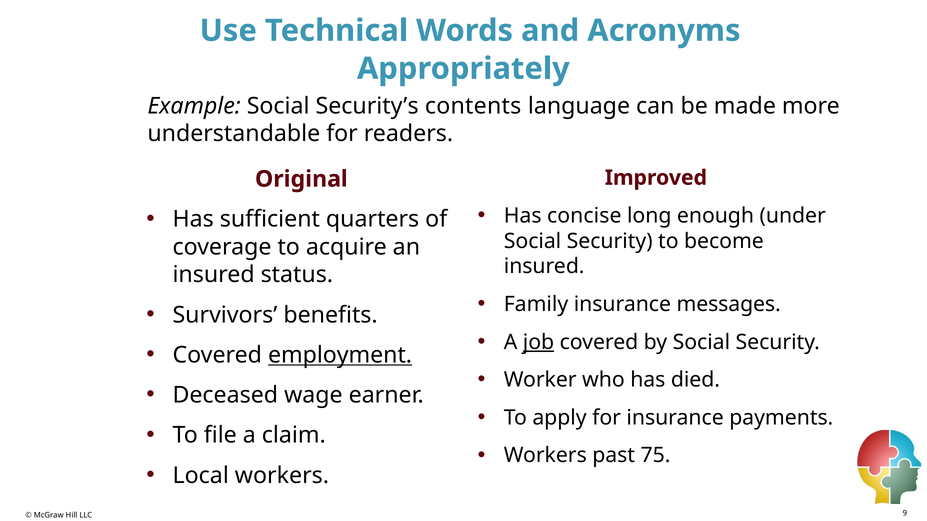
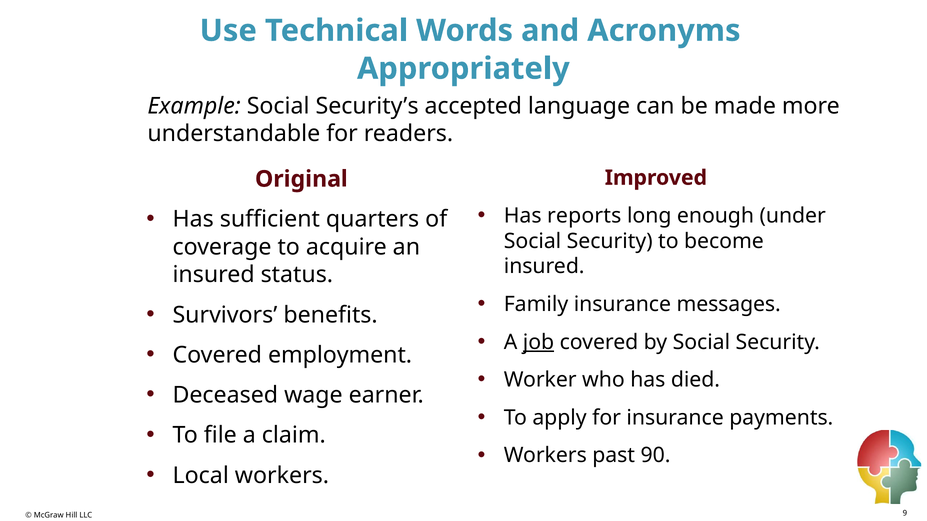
contents: contents -> accepted
concise: concise -> reports
employment underline: present -> none
75: 75 -> 90
